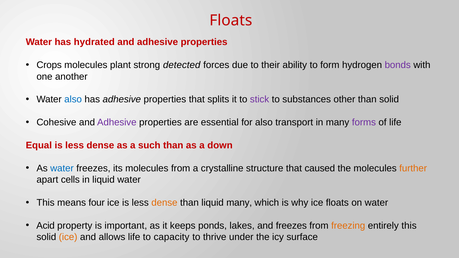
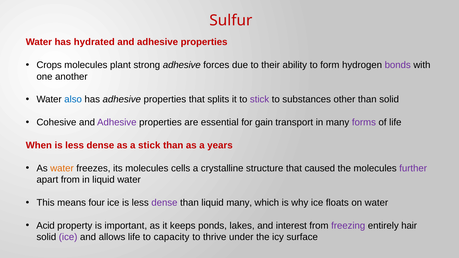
Floats at (231, 20): Floats -> Sulfur
strong detected: detected -> adhesive
for also: also -> gain
Equal: Equal -> When
a such: such -> stick
down: down -> years
water at (62, 168) colour: blue -> orange
molecules from: from -> cells
further colour: orange -> purple
apart cells: cells -> from
dense at (164, 203) colour: orange -> purple
and freezes: freezes -> interest
freezing colour: orange -> purple
entirely this: this -> hair
ice at (68, 237) colour: orange -> purple
